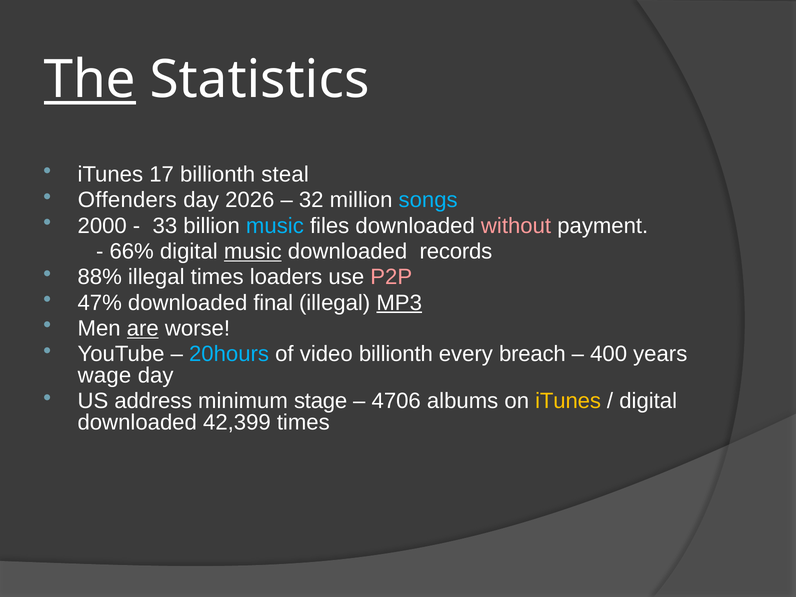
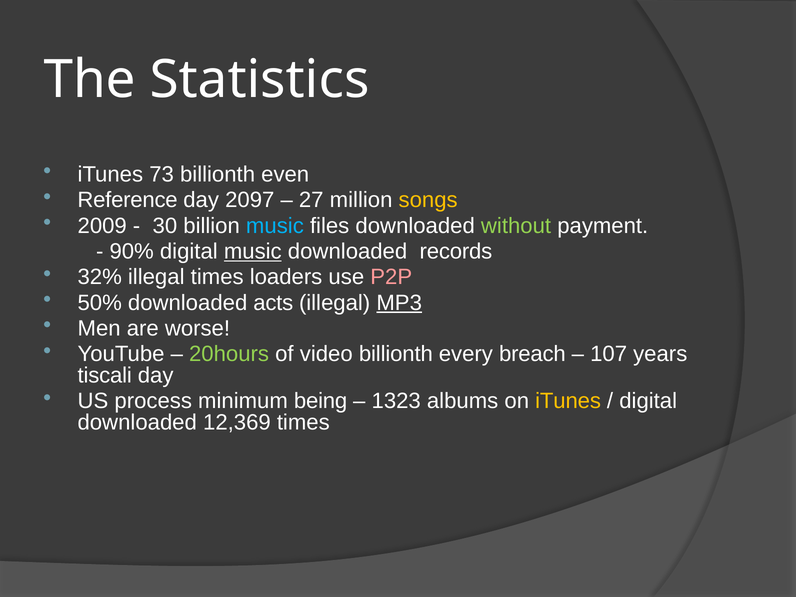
The underline: present -> none
17: 17 -> 73
steal: steal -> even
Offenders: Offenders -> Reference
2026: 2026 -> 2097
32: 32 -> 27
songs colour: light blue -> yellow
2000: 2000 -> 2009
33: 33 -> 30
without colour: pink -> light green
66%: 66% -> 90%
88%: 88% -> 32%
47%: 47% -> 50%
final: final -> acts
are underline: present -> none
20hours colour: light blue -> light green
400: 400 -> 107
wage: wage -> tiscali
address: address -> process
stage: stage -> being
4706: 4706 -> 1323
42,399: 42,399 -> 12,369
